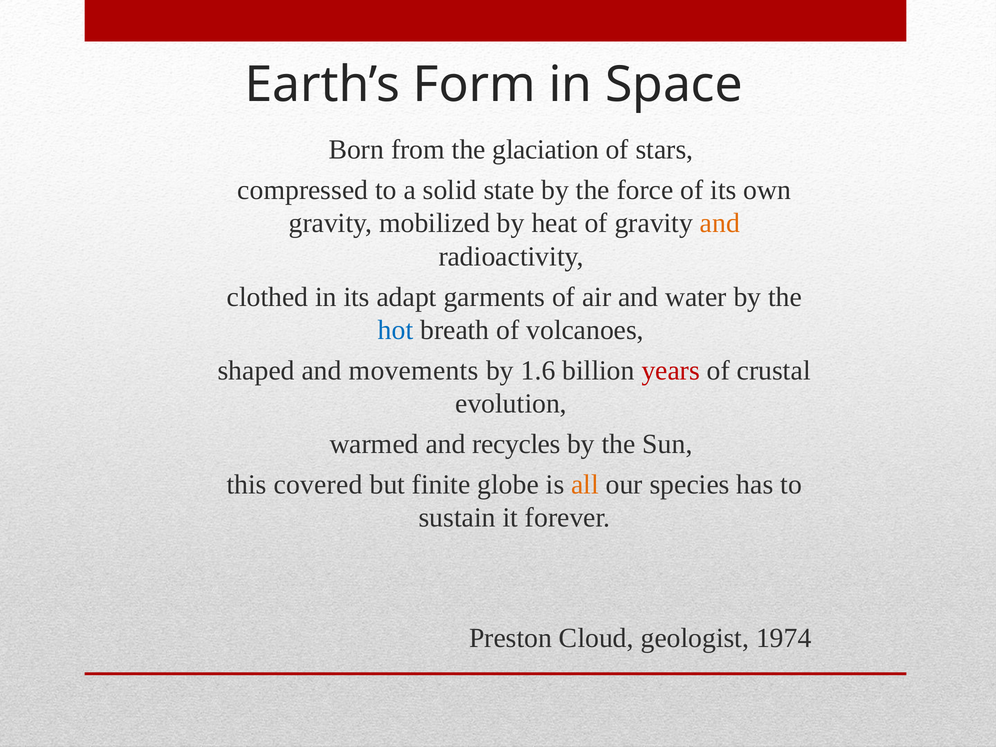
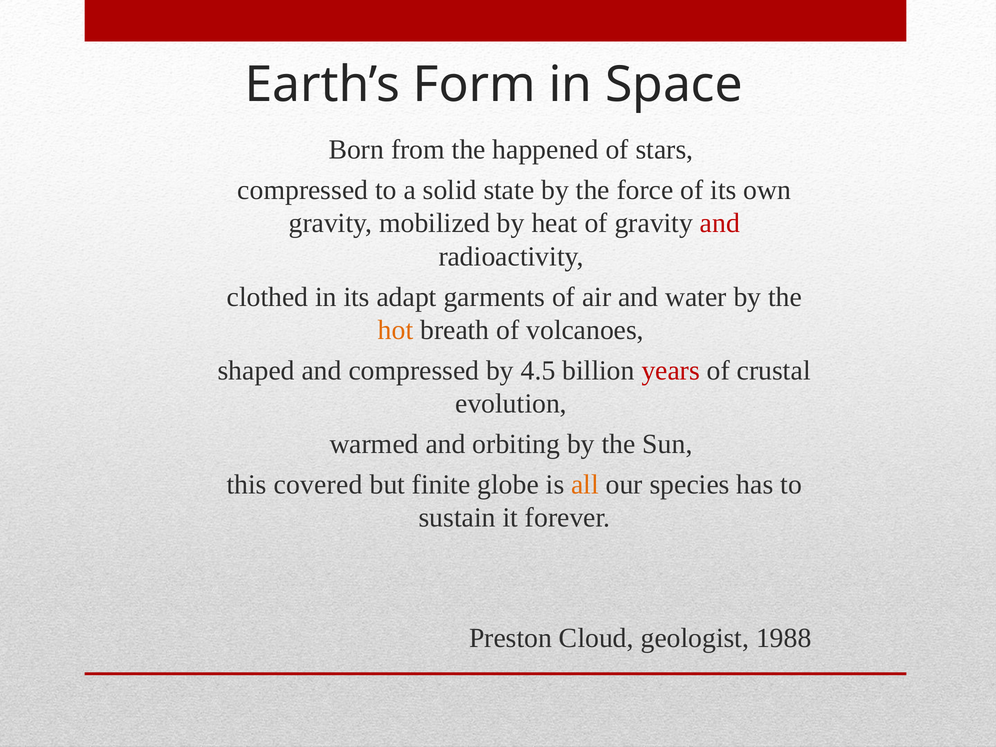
glaciation: glaciation -> happened
and at (720, 223) colour: orange -> red
hot colour: blue -> orange
and movements: movements -> compressed
1.6: 1.6 -> 4.5
recycles: recycles -> orbiting
1974: 1974 -> 1988
